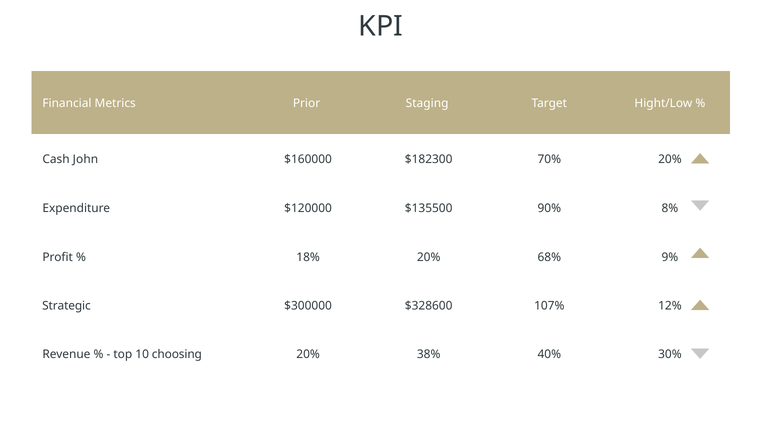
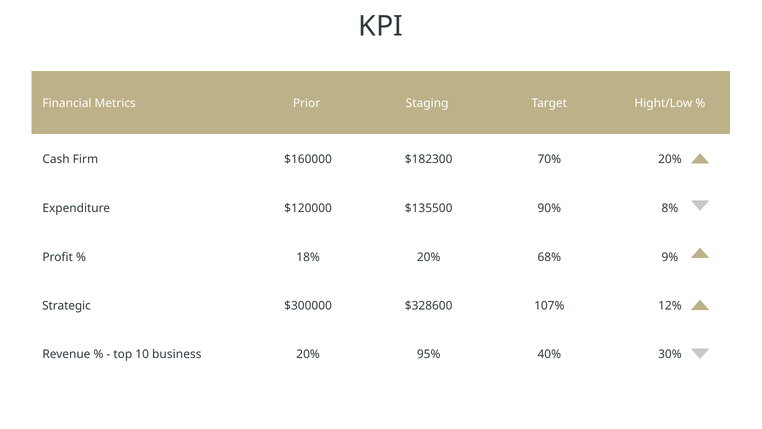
John: John -> Firm
choosing: choosing -> business
38%: 38% -> 95%
